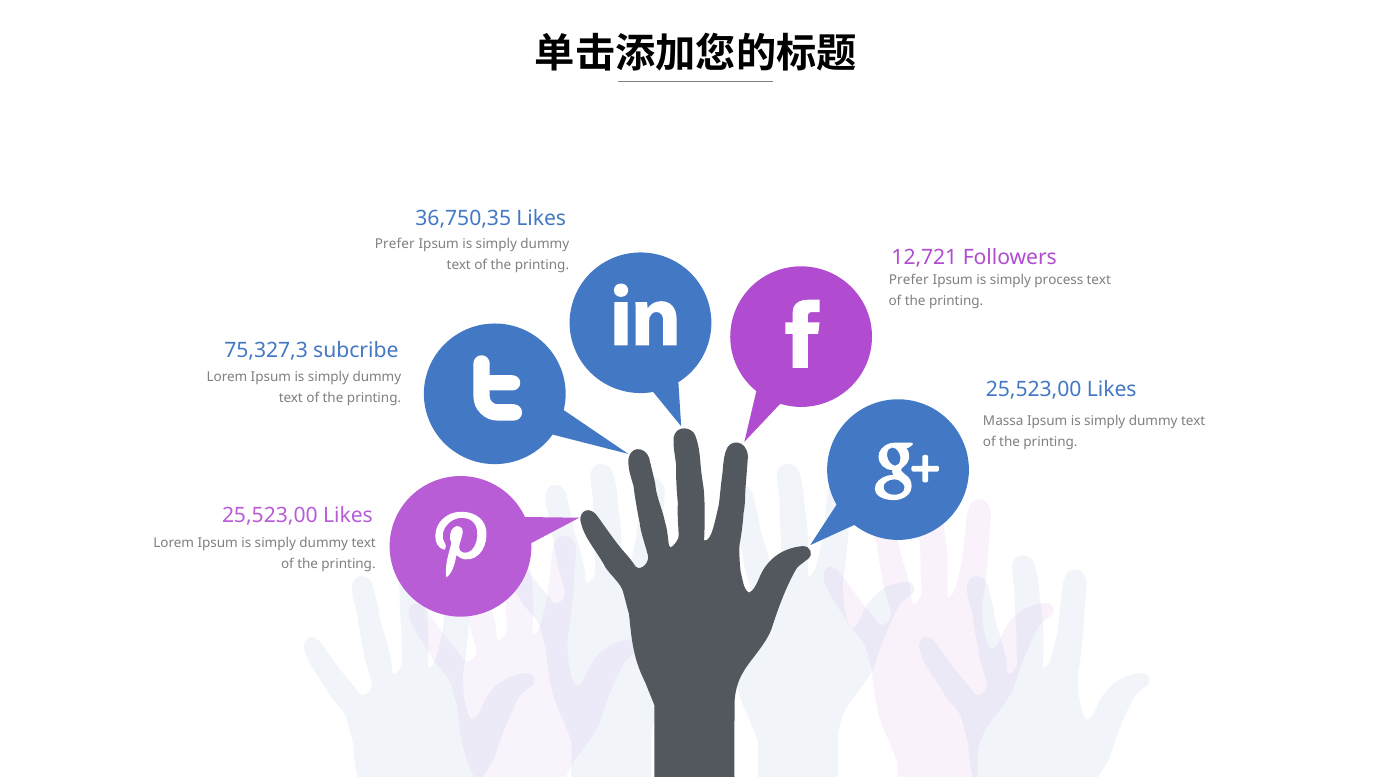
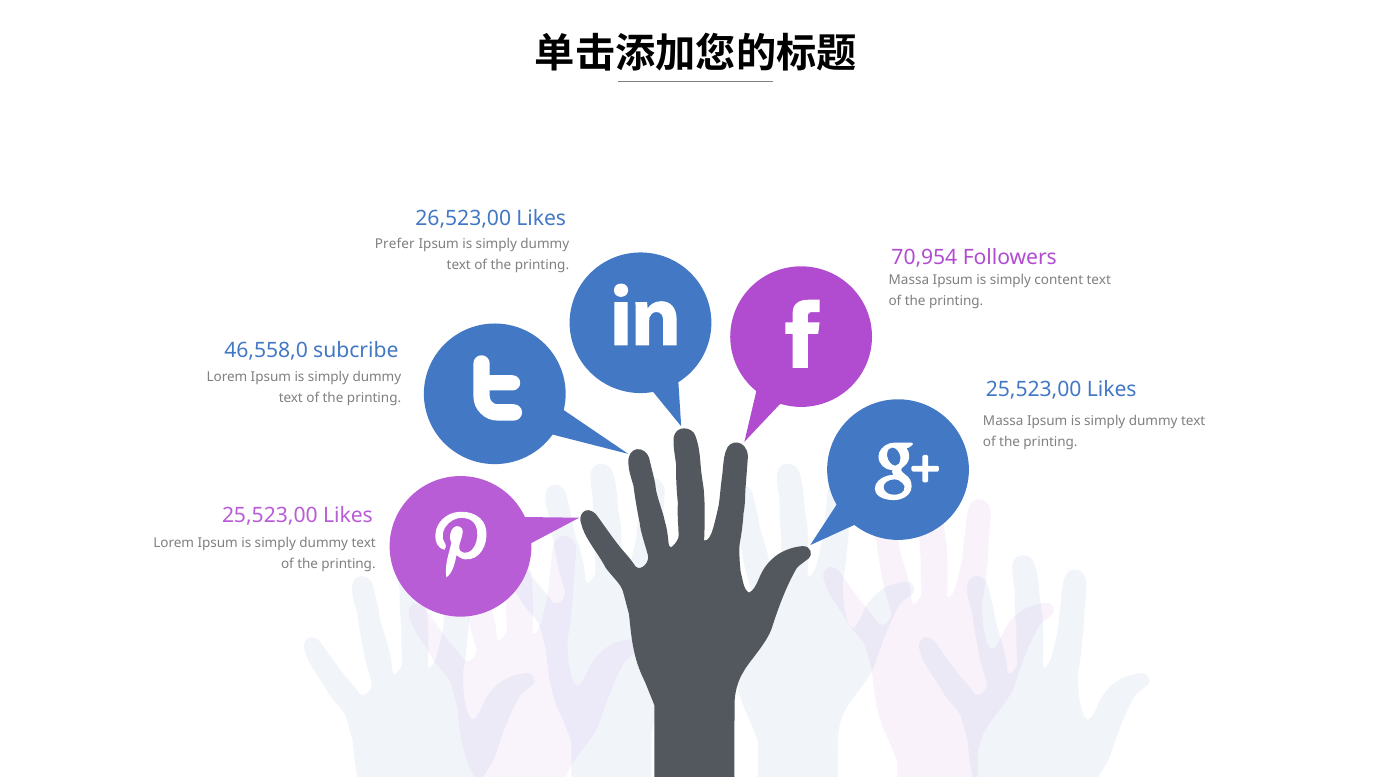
36,750,35: 36,750,35 -> 26,523,00
12,721: 12,721 -> 70,954
Prefer at (909, 280): Prefer -> Massa
process: process -> content
75,327,3: 75,327,3 -> 46,558,0
